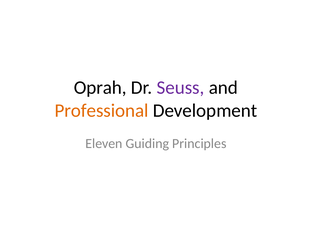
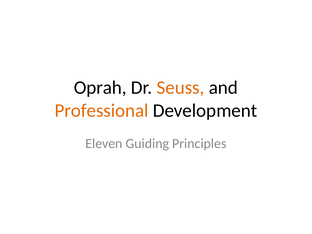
Seuss colour: purple -> orange
